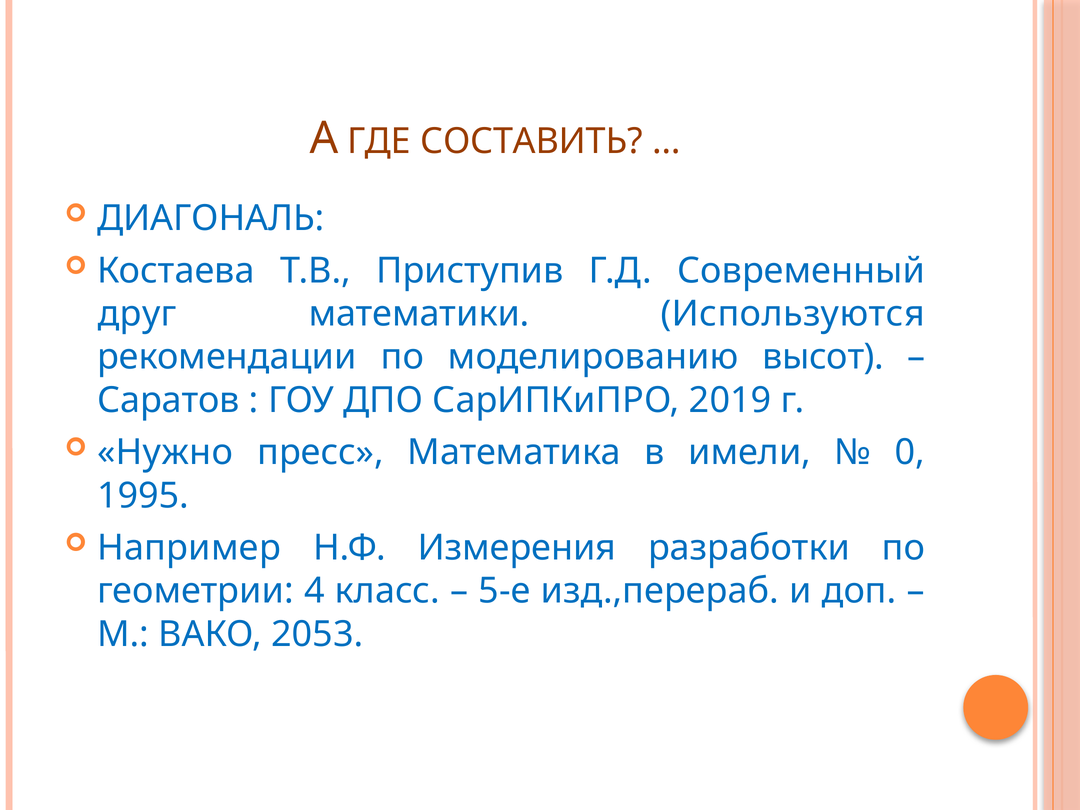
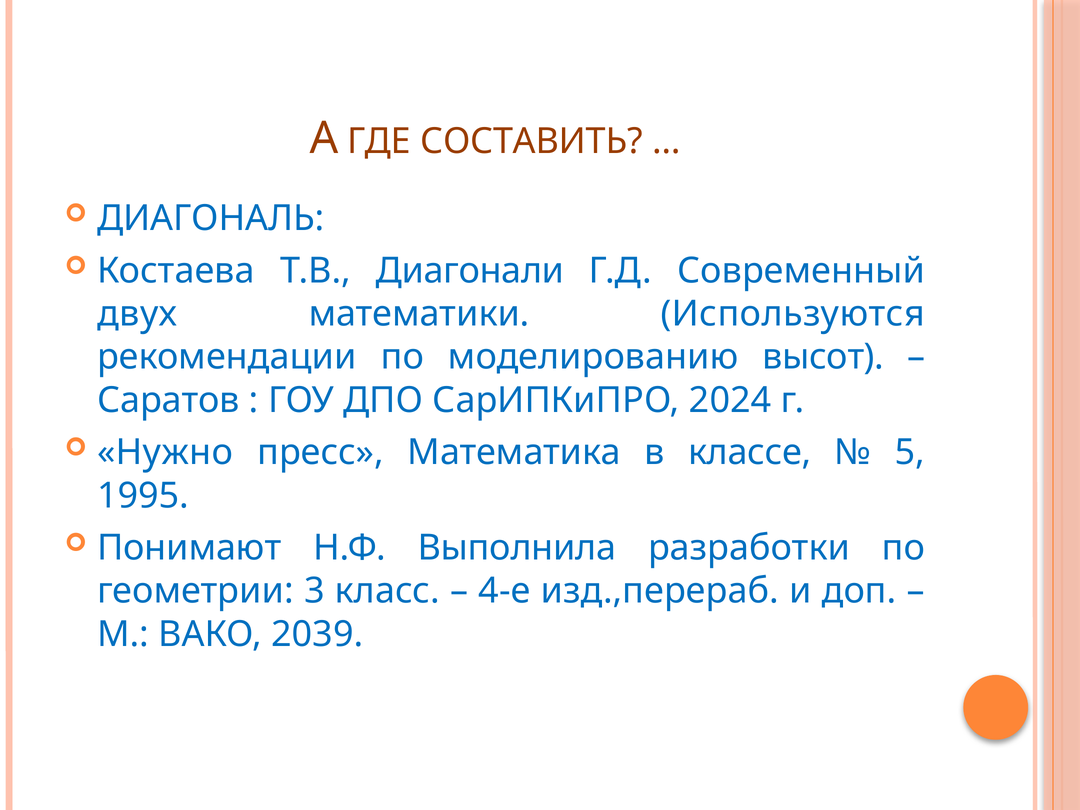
Приступив: Приступив -> Диагонали
друг: друг -> двух
2019: 2019 -> 2024
имели: имели -> классе
0: 0 -> 5
Например: Например -> Понимают
Измерения: Измерения -> Выполнила
4: 4 -> 3
5-е: 5-е -> 4-е
2053: 2053 -> 2039
